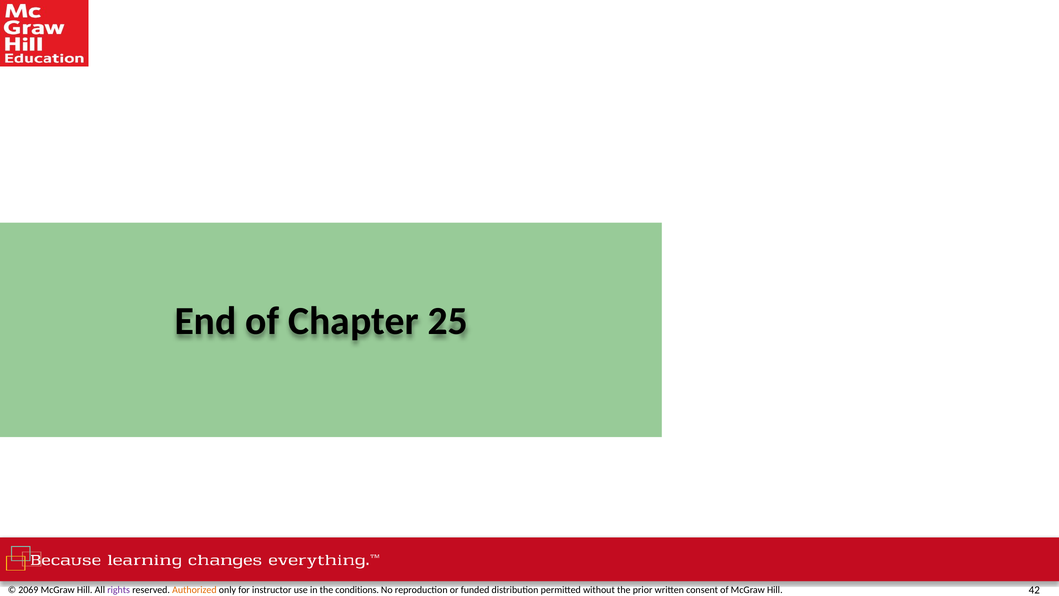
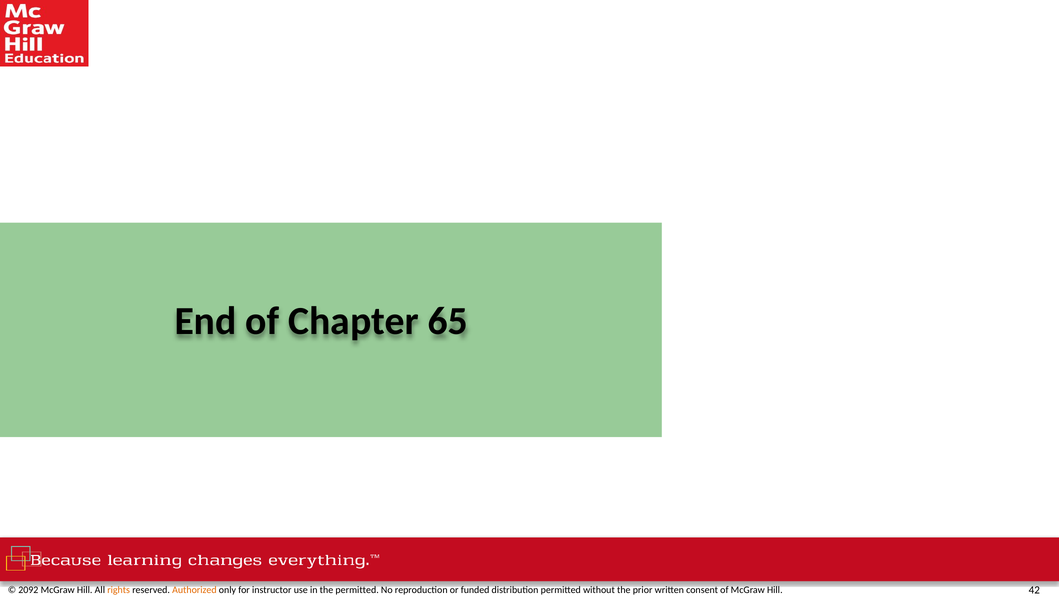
25: 25 -> 65
2069: 2069 -> 2092
rights colour: purple -> orange
the conditions: conditions -> permitted
